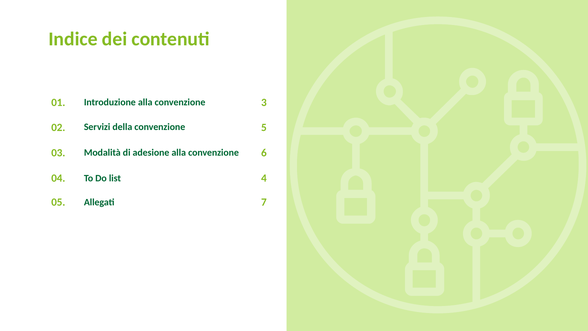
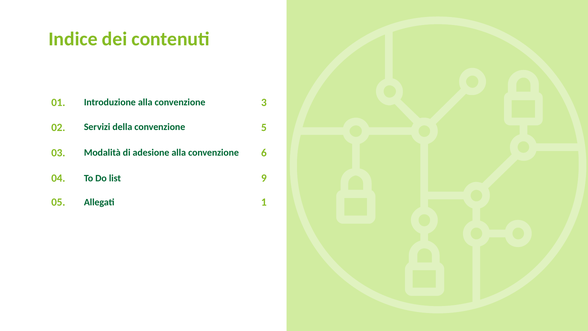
4: 4 -> 9
7: 7 -> 1
